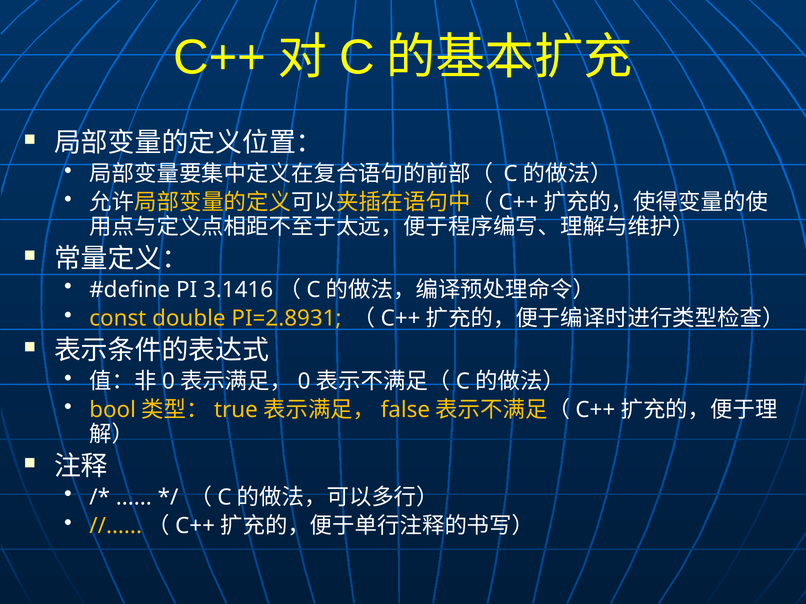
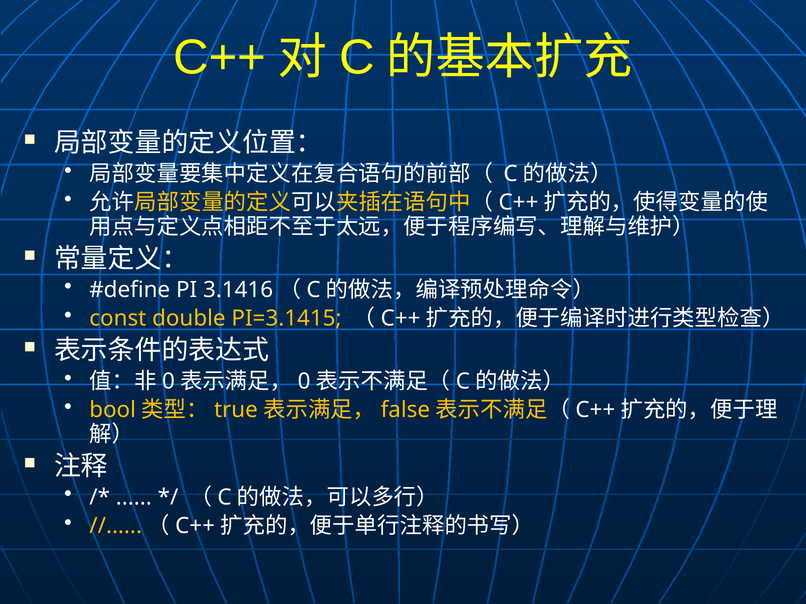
PI=2.8931: PI=2.8931 -> PI=3.1415
